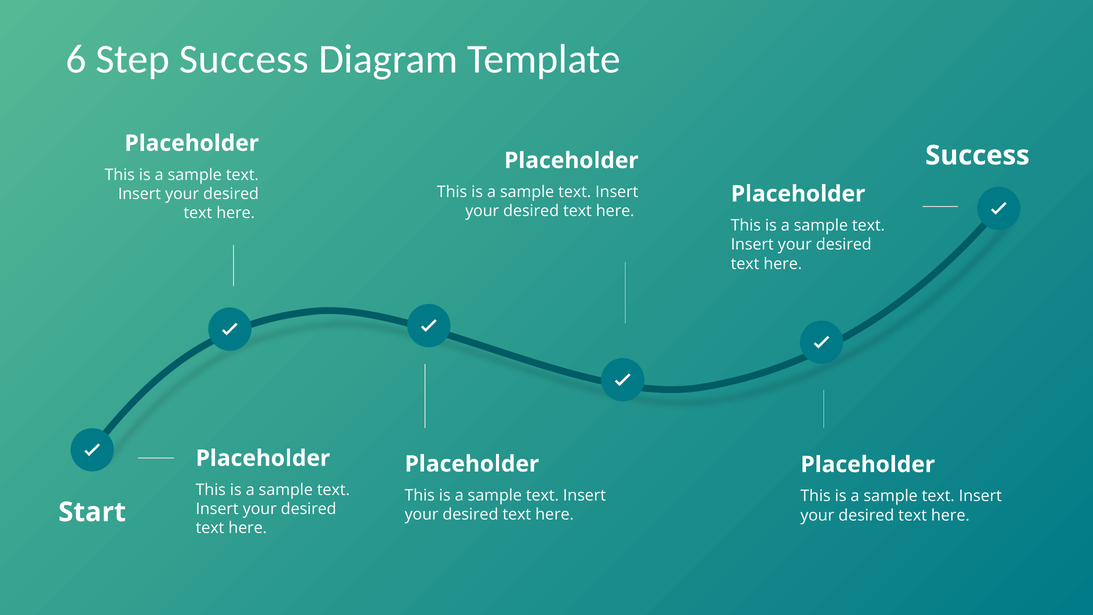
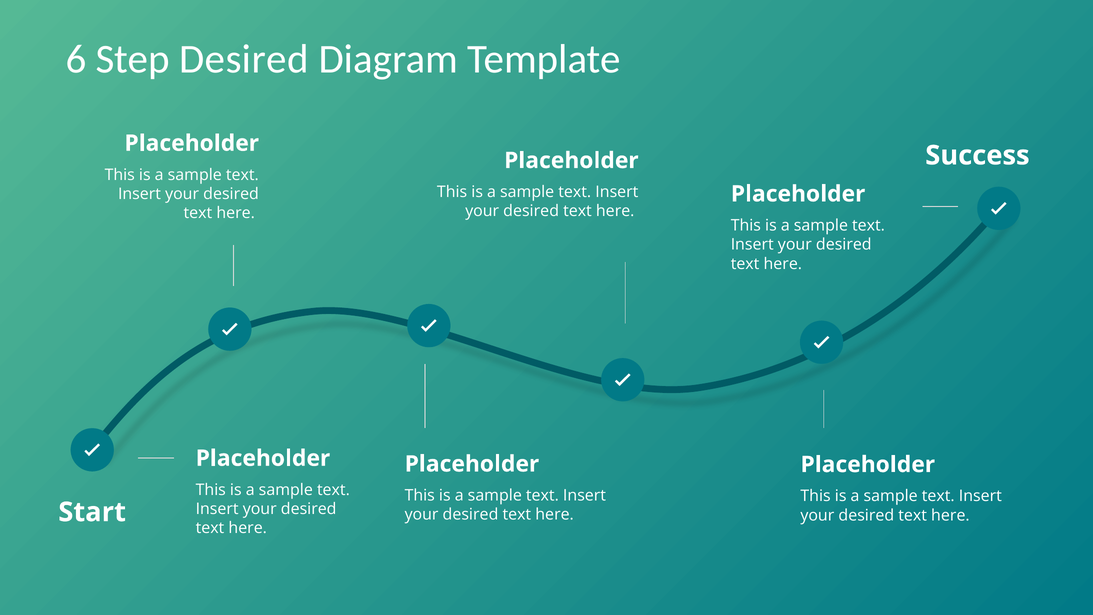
Step Success: Success -> Desired
